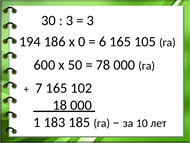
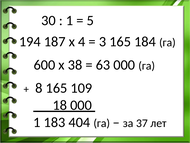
3 at (70, 20): 3 -> 1
3 at (90, 20): 3 -> 5
186: 186 -> 187
0: 0 -> 4
6: 6 -> 3
105: 105 -> 184
50: 50 -> 38
78: 78 -> 63
7: 7 -> 8
102: 102 -> 109
185: 185 -> 404
10: 10 -> 37
